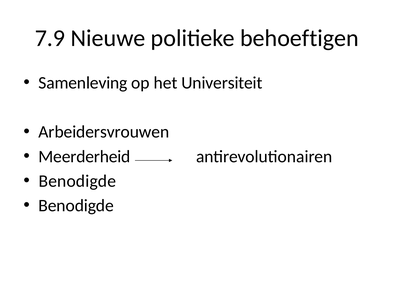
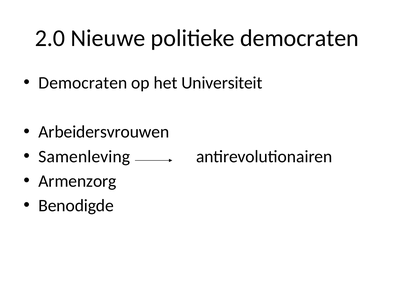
7.9: 7.9 -> 2.0
politieke behoeftigen: behoeftigen -> democraten
Samenleving at (83, 83): Samenleving -> Democraten
Meerderheid: Meerderheid -> Samenleving
Benodigde at (77, 181): Benodigde -> Armenzorg
